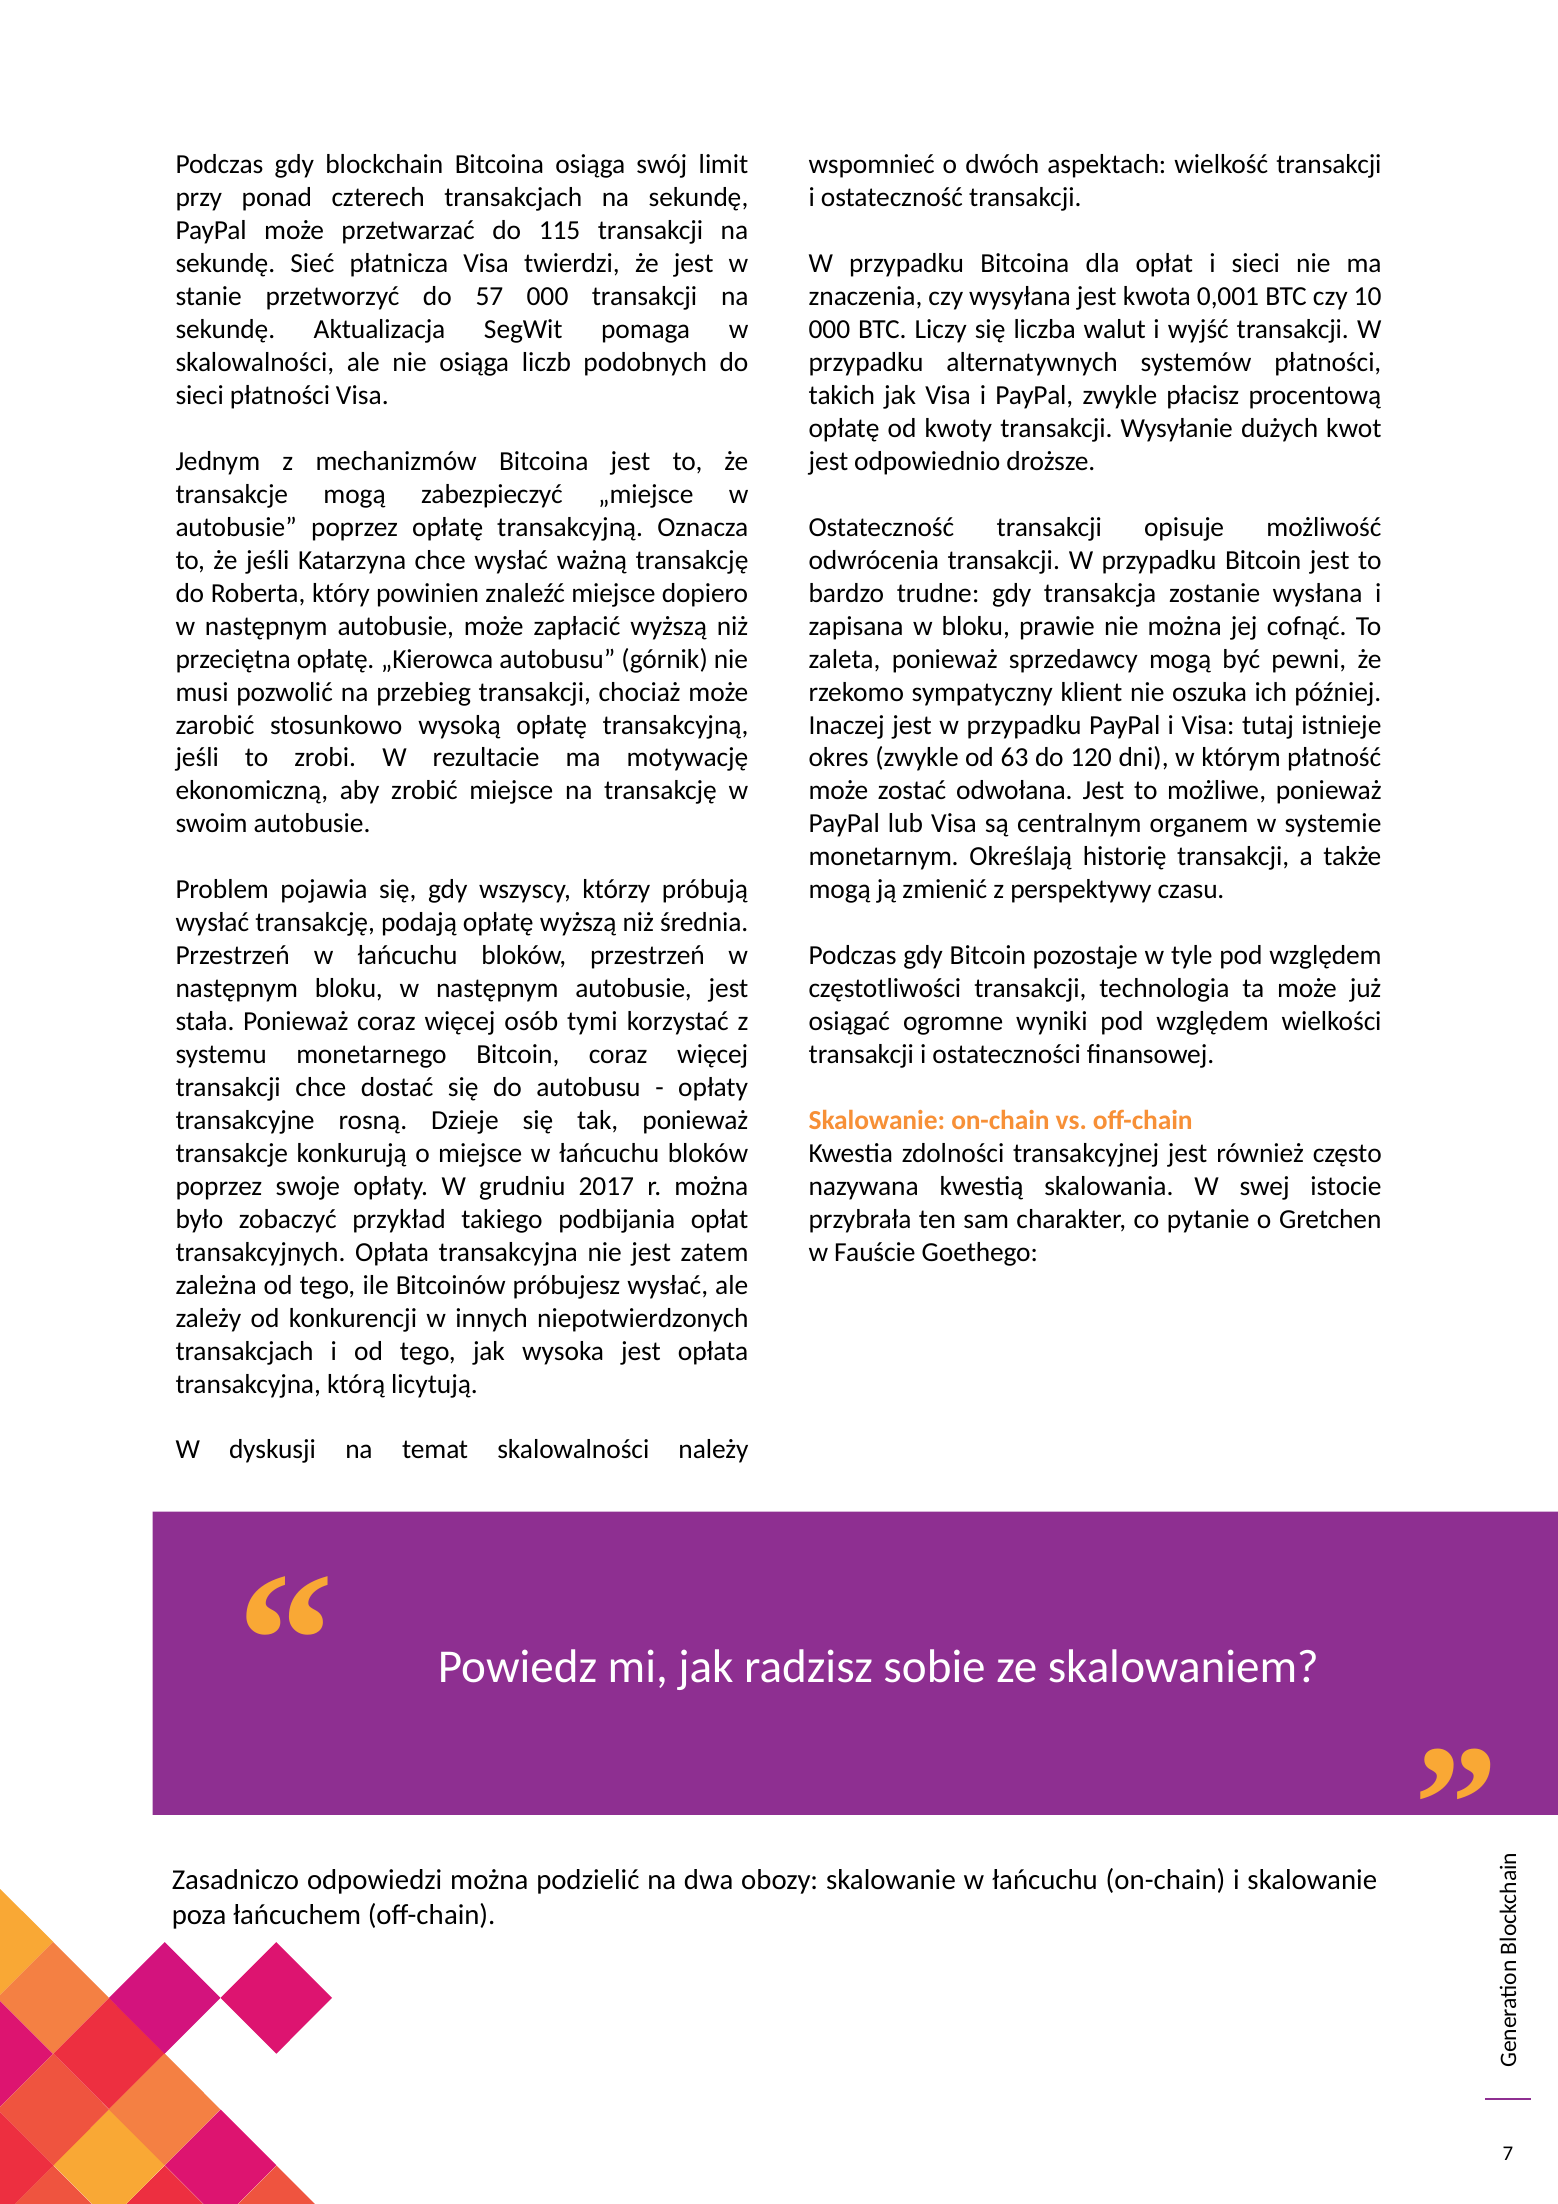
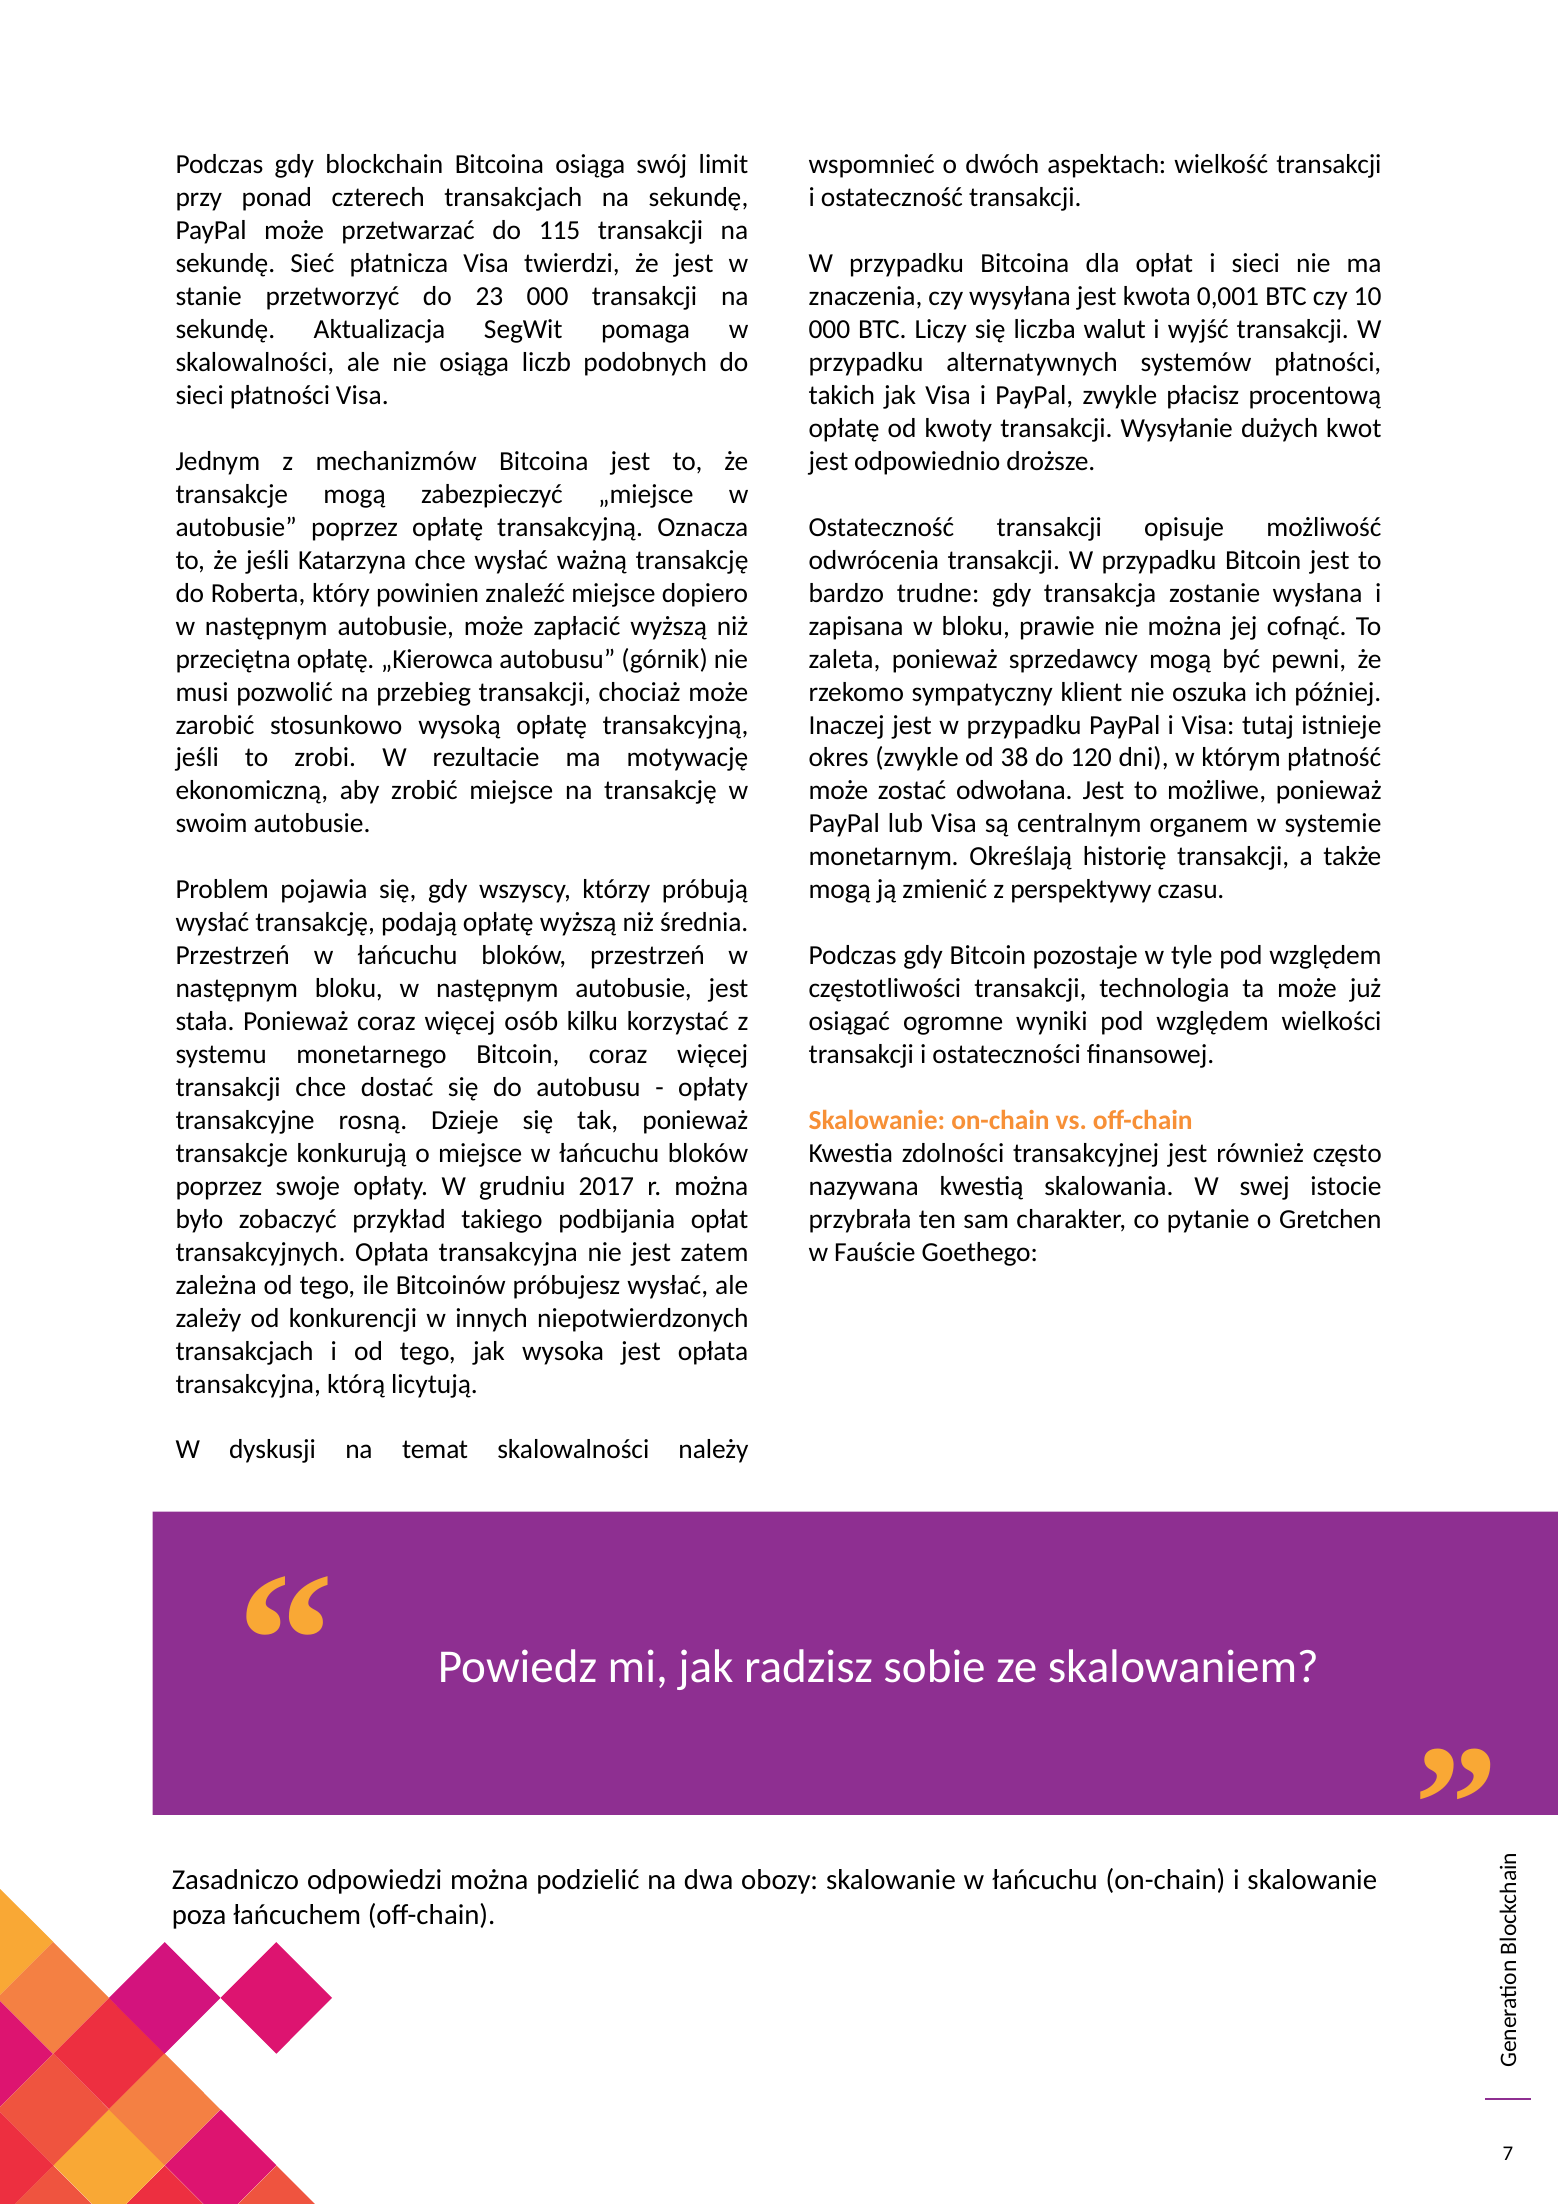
57: 57 -> 23
63: 63 -> 38
tymi: tymi -> kilku
